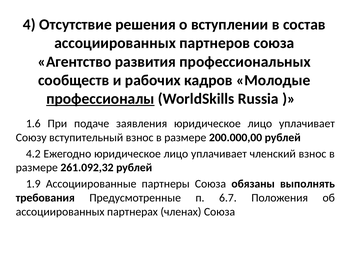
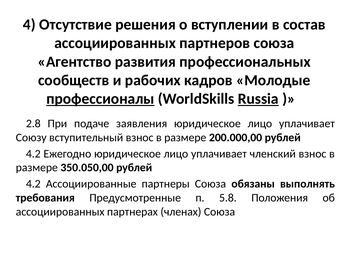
Russia underline: none -> present
1.6: 1.6 -> 2.8
261.092,32: 261.092,32 -> 350.050,00
1.9 at (33, 184): 1.9 -> 4.2
6.7: 6.7 -> 5.8
